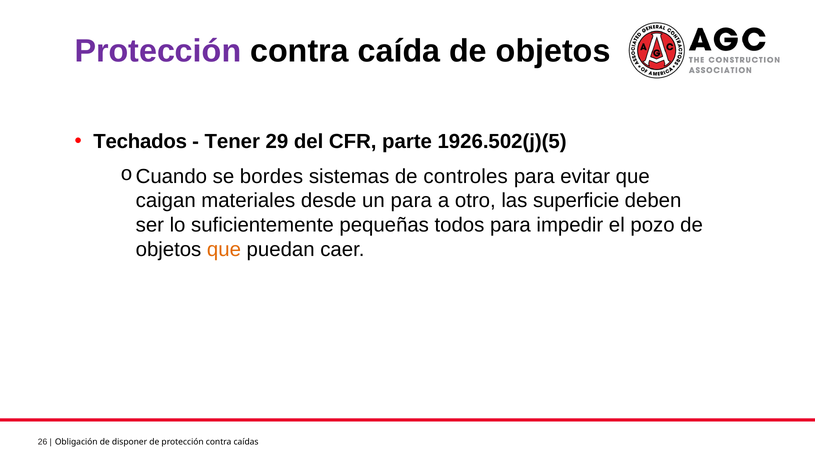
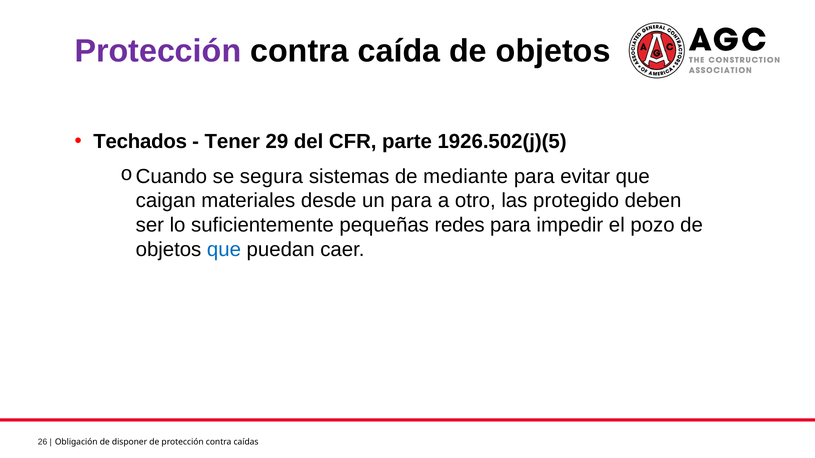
bordes: bordes -> segura
controles: controles -> mediante
superficie: superficie -> protegido
todos: todos -> redes
que at (224, 250) colour: orange -> blue
